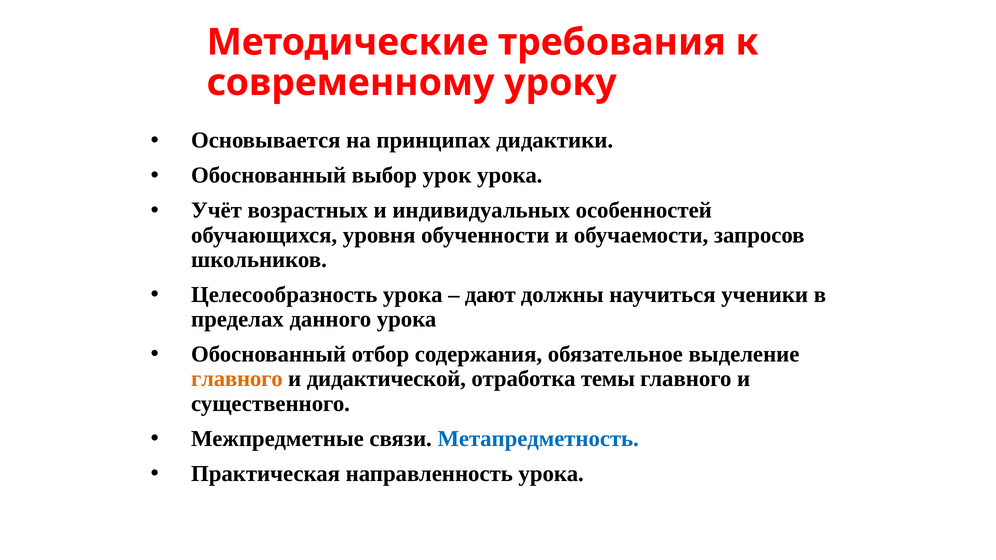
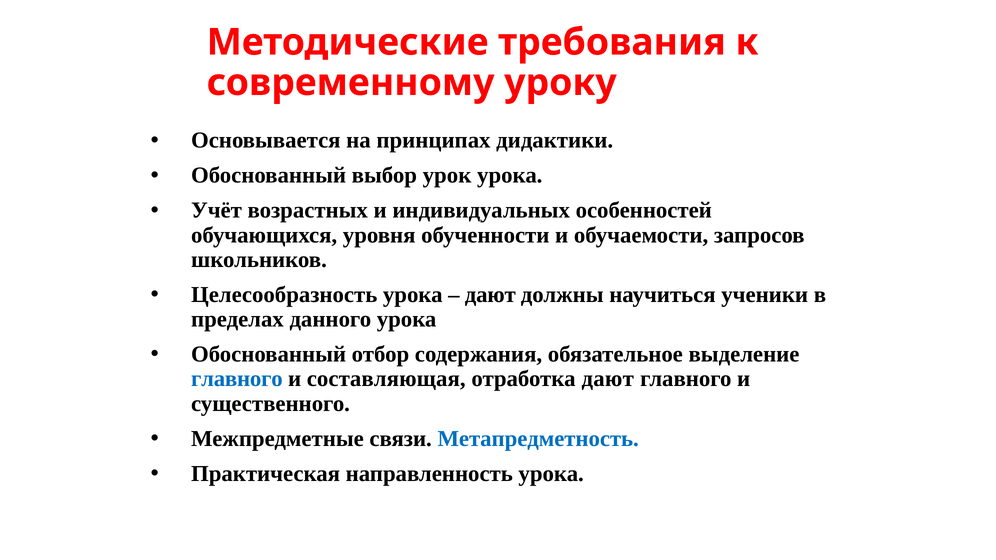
главного at (237, 379) colour: orange -> blue
дидактической: дидактической -> составляющая
отработка темы: темы -> дают
